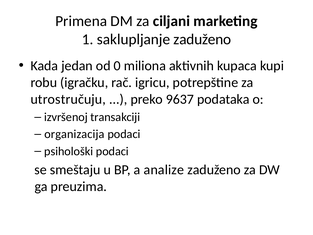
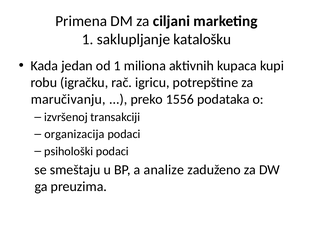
saklupljanje zaduženo: zaduženo -> katalošku
od 0: 0 -> 1
utrostručuju: utrostručuju -> maručivanju
9637: 9637 -> 1556
